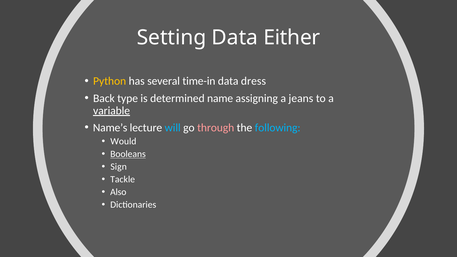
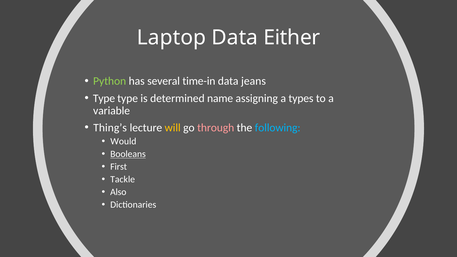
Setting: Setting -> Laptop
Python colour: yellow -> light green
dress: dress -> jeans
Back at (104, 98): Back -> Type
jeans: jeans -> types
variable underline: present -> none
Name’s: Name’s -> Thing’s
will colour: light blue -> yellow
Sign: Sign -> First
